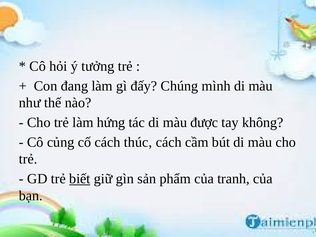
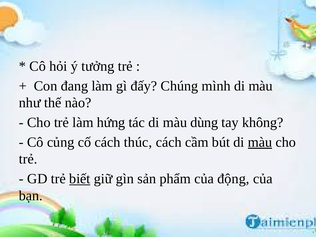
được: được -> dùng
màu at (260, 142) underline: none -> present
tranh: tranh -> động
